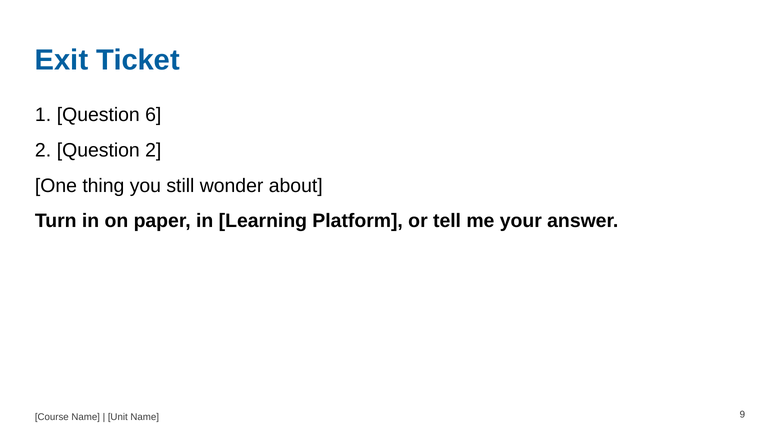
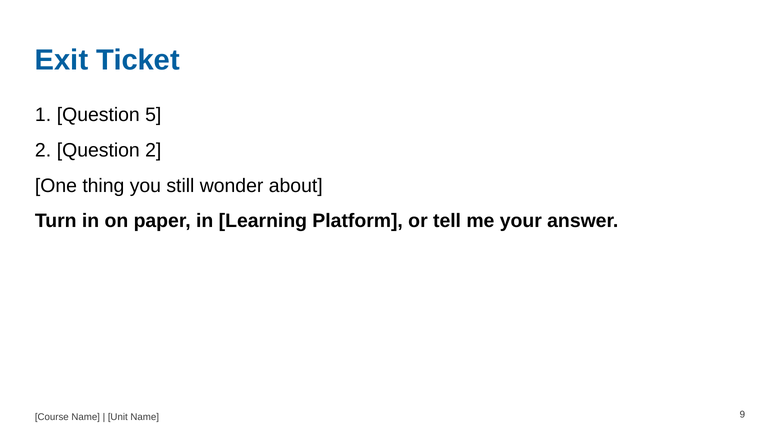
6: 6 -> 5
